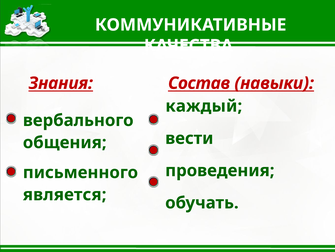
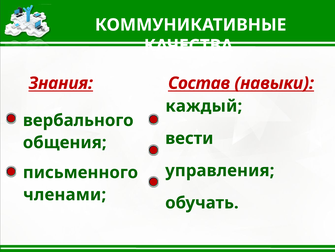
проведения: проведения -> управления
является: является -> членами
